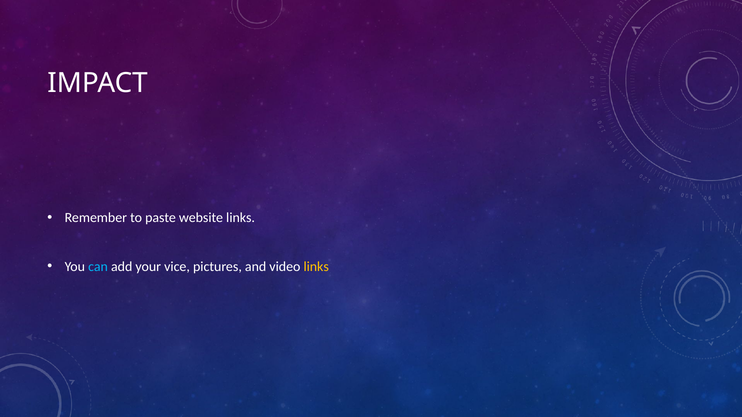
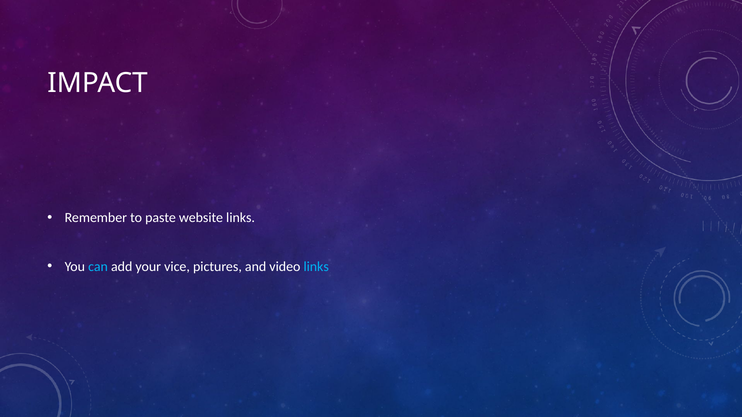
links at (316, 267) colour: yellow -> light blue
